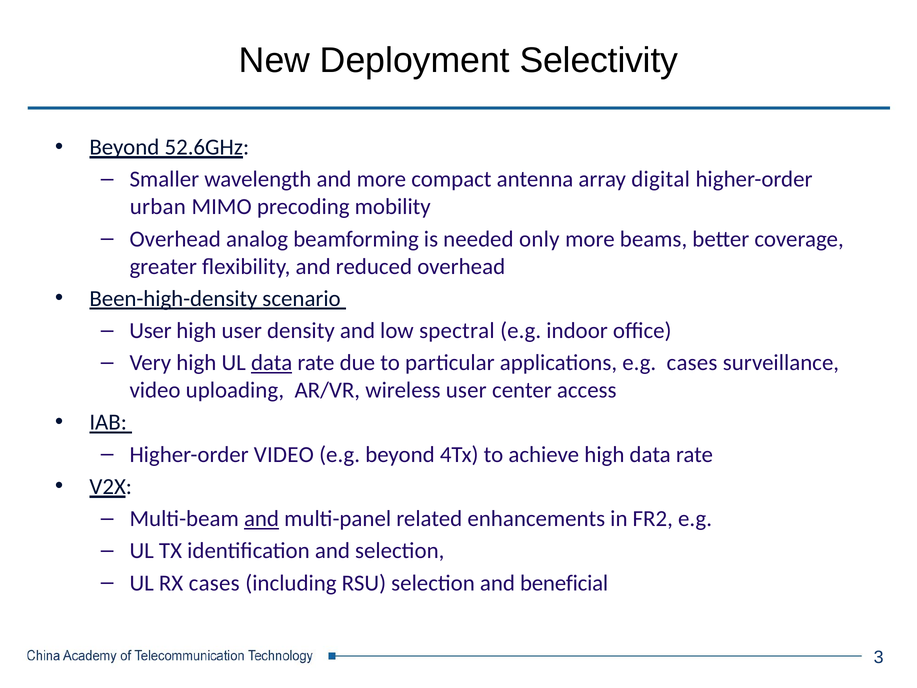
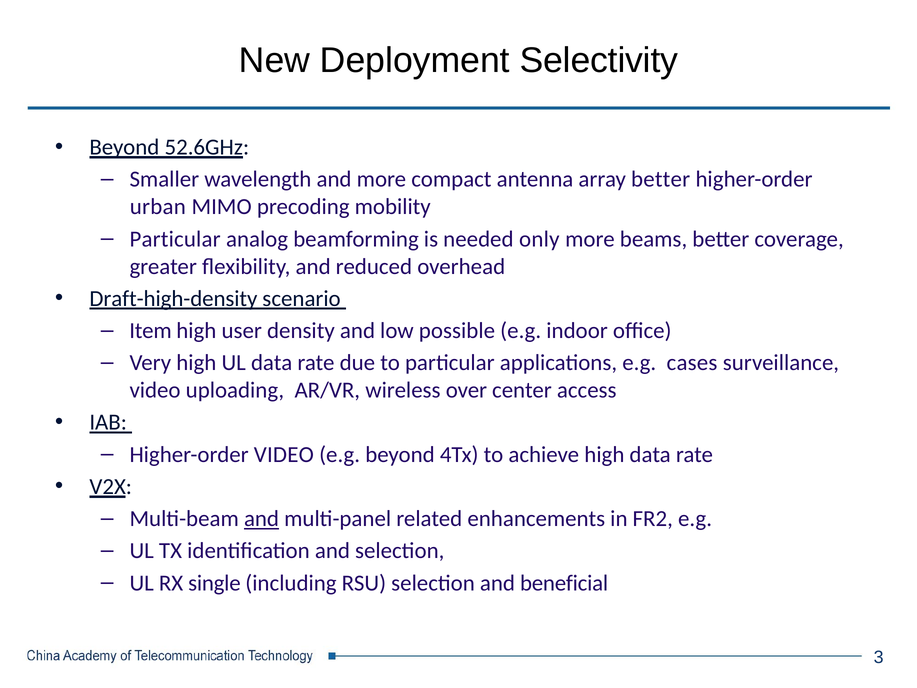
array digital: digital -> better
Overhead at (175, 239): Overhead -> Particular
Been-high-density: Been-high-density -> Draft-high-density
User at (150, 331): User -> Item
spectral: spectral -> possible
data at (272, 363) underline: present -> none
wireless user: user -> over
RX cases: cases -> single
